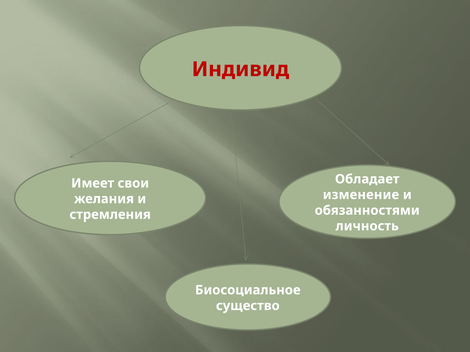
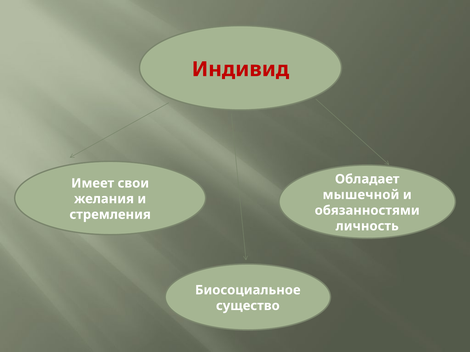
изменение: изменение -> мышечной
